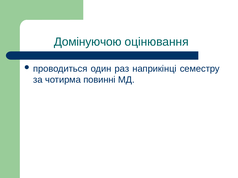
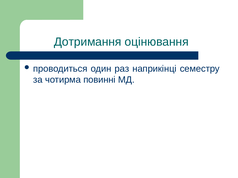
Домінуючою: Домінуючою -> Дотримання
